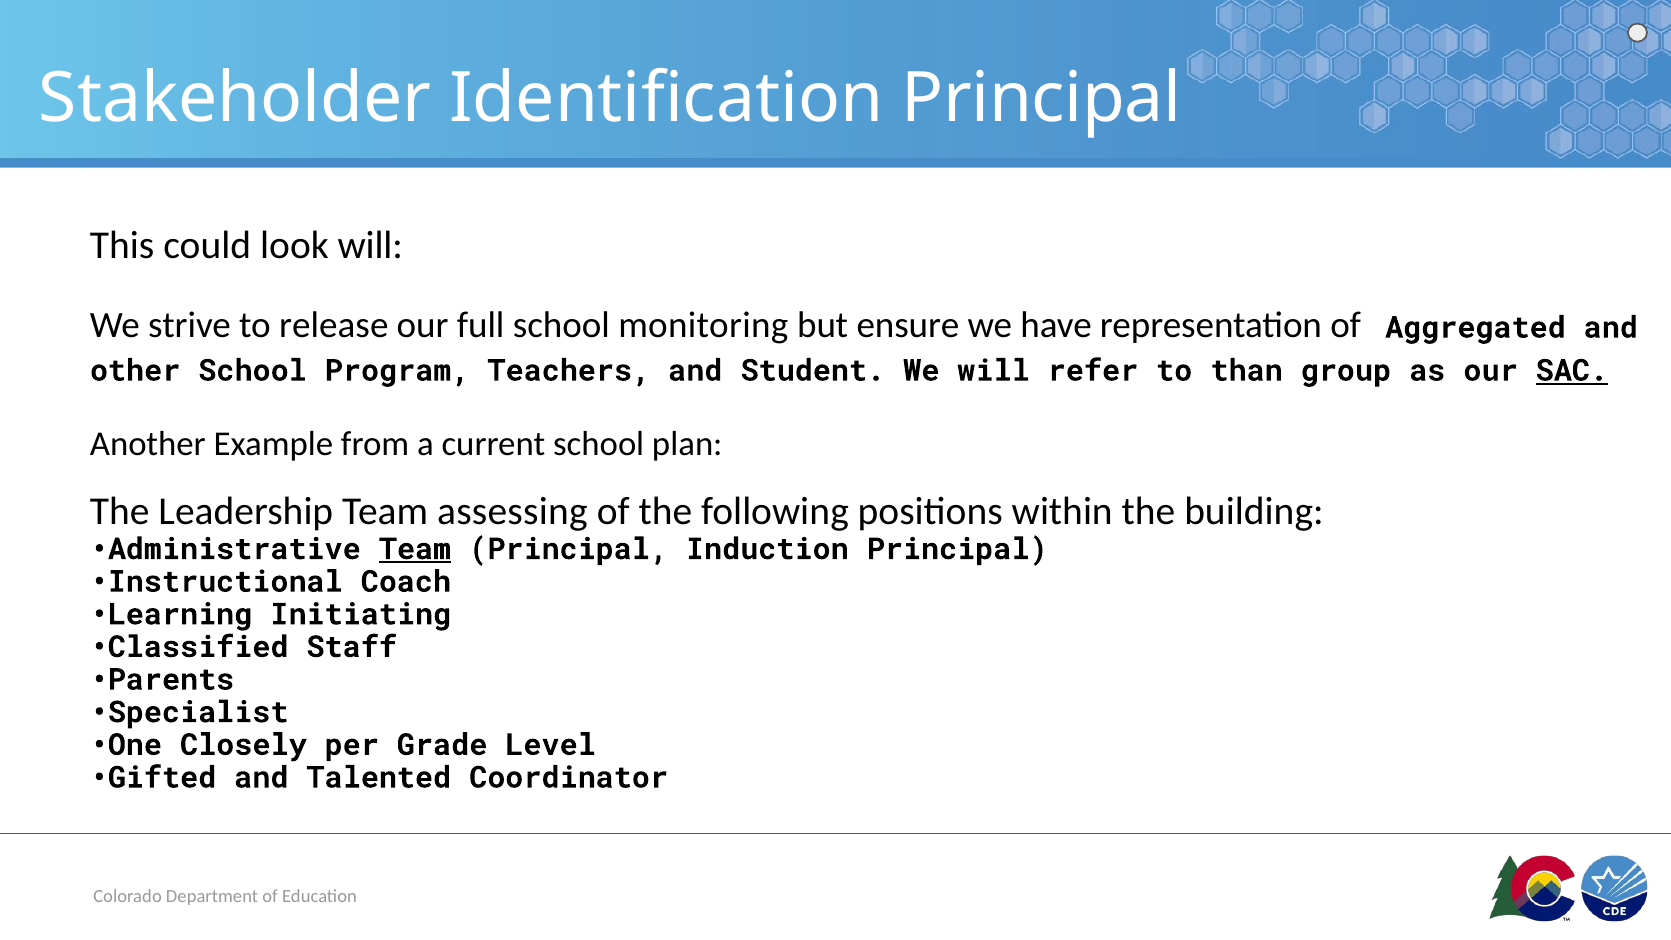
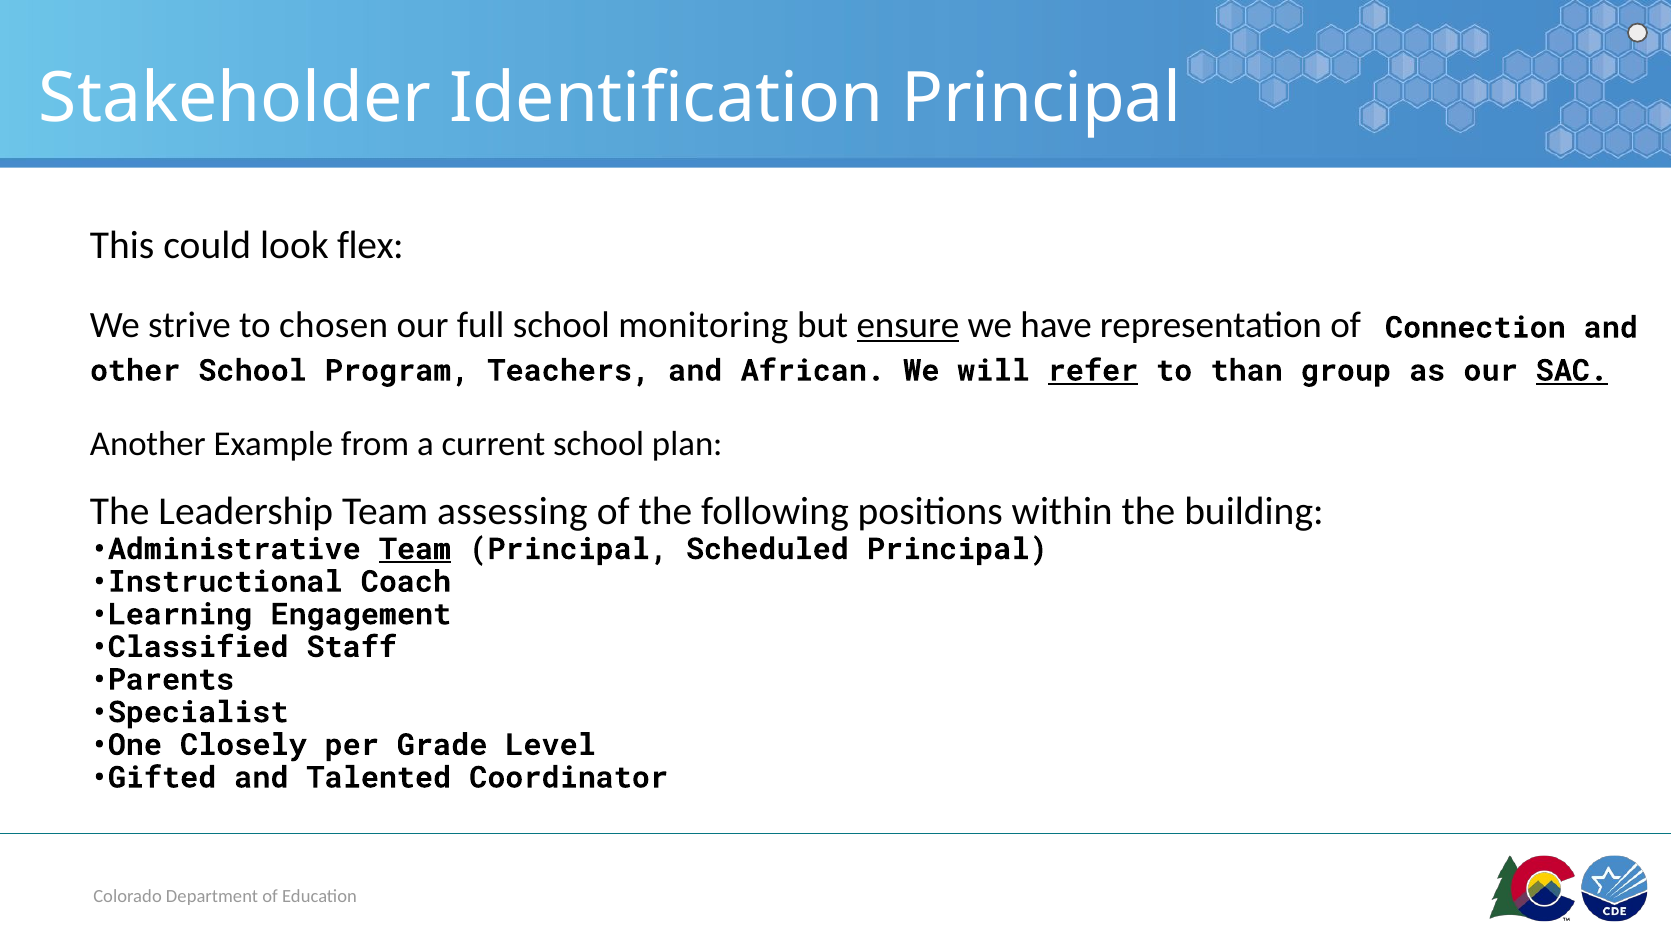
look will: will -> flex
release: release -> chosen
ensure underline: none -> present
Aggregated: Aggregated -> Connection
Student: Student -> African
refer underline: none -> present
Induction: Induction -> Scheduled
Initiating: Initiating -> Engagement
